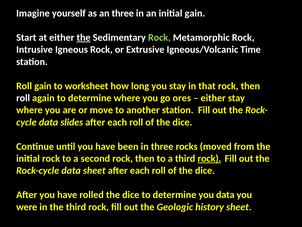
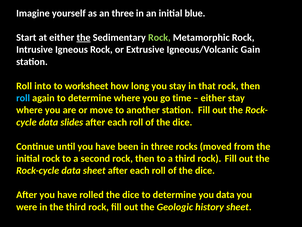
initial gain: gain -> blue
Time: Time -> Gain
Roll gain: gain -> into
roll at (23, 98) colour: white -> light blue
ores: ores -> time
rock at (209, 158) underline: present -> none
